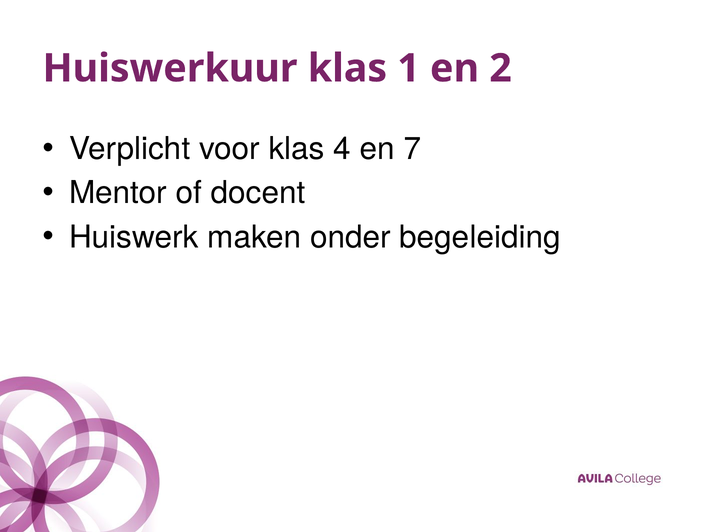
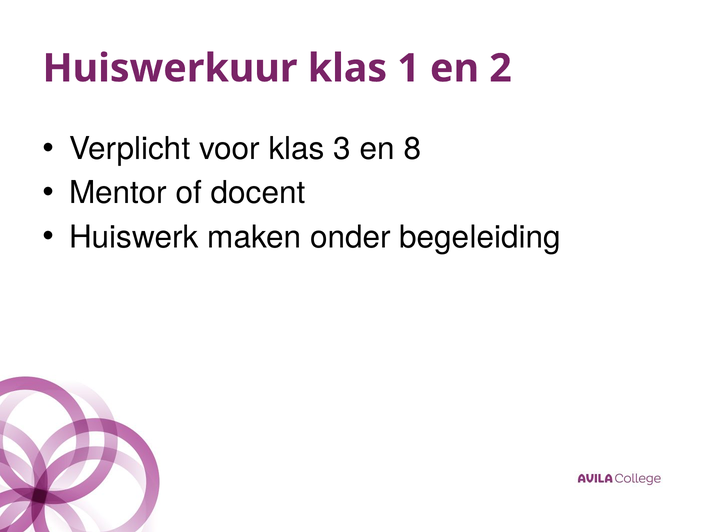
4: 4 -> 3
7: 7 -> 8
